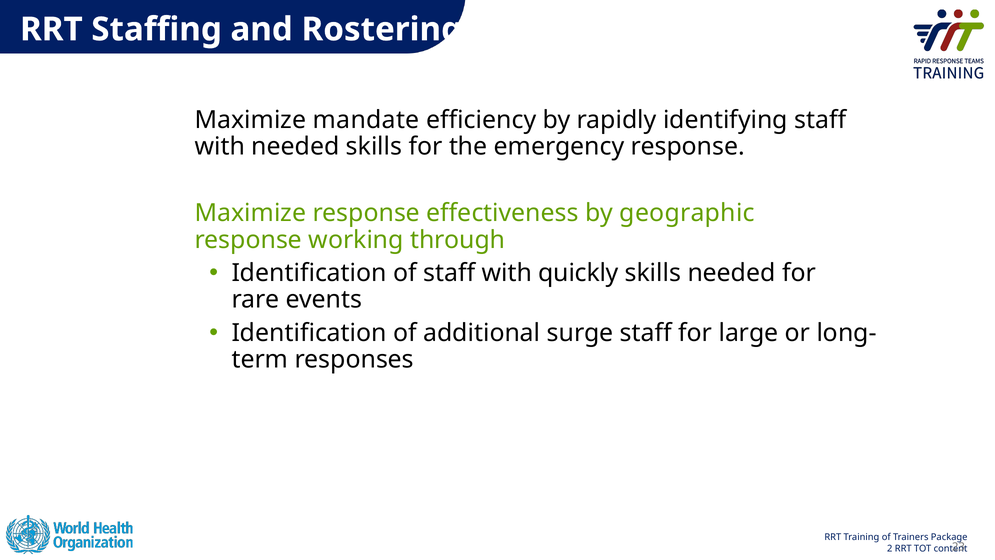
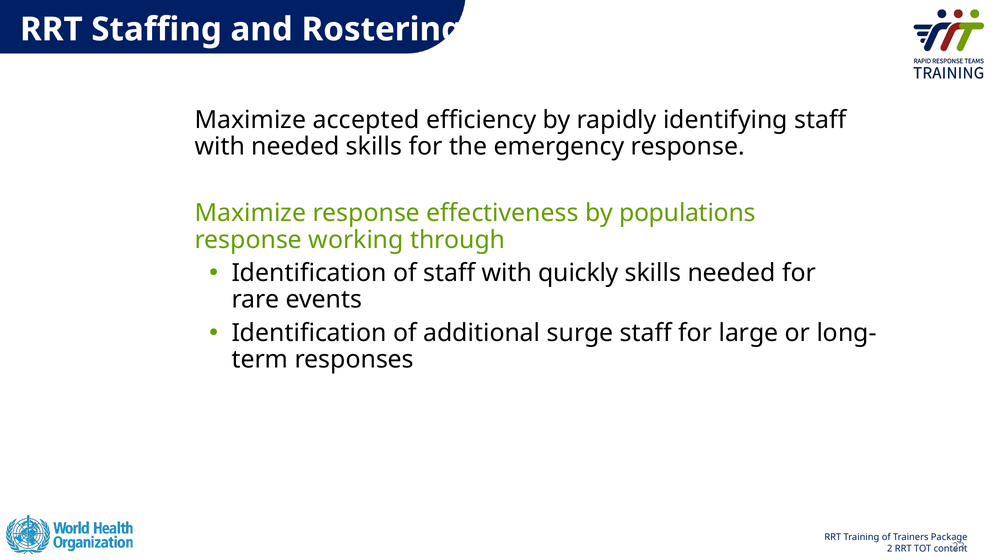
mandate: mandate -> accepted
geographic: geographic -> populations
